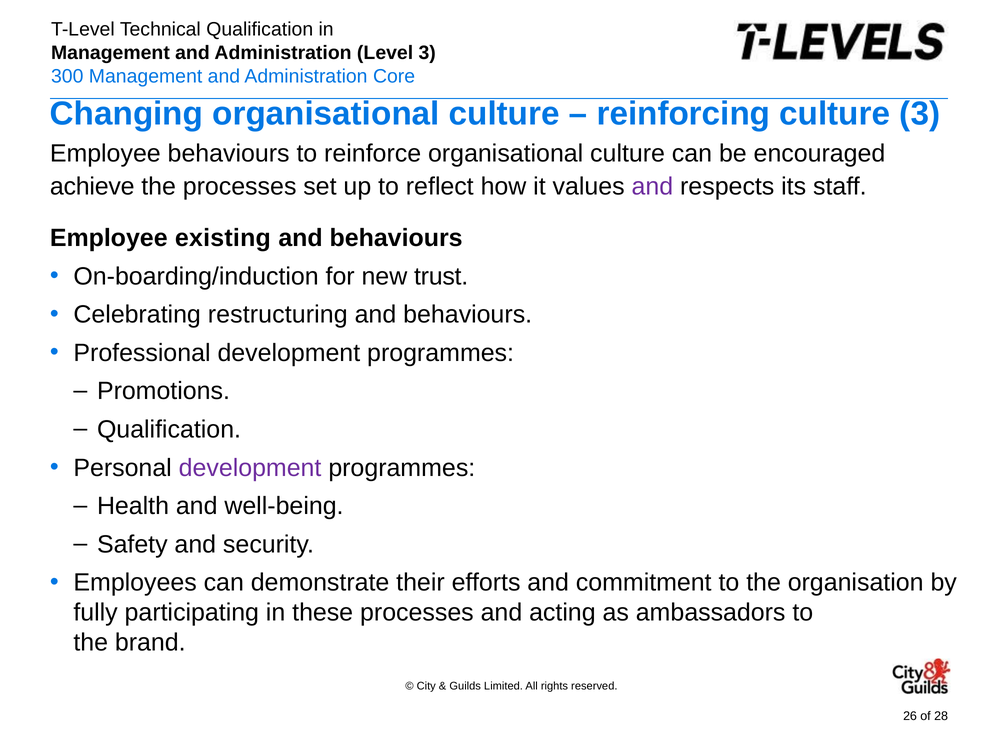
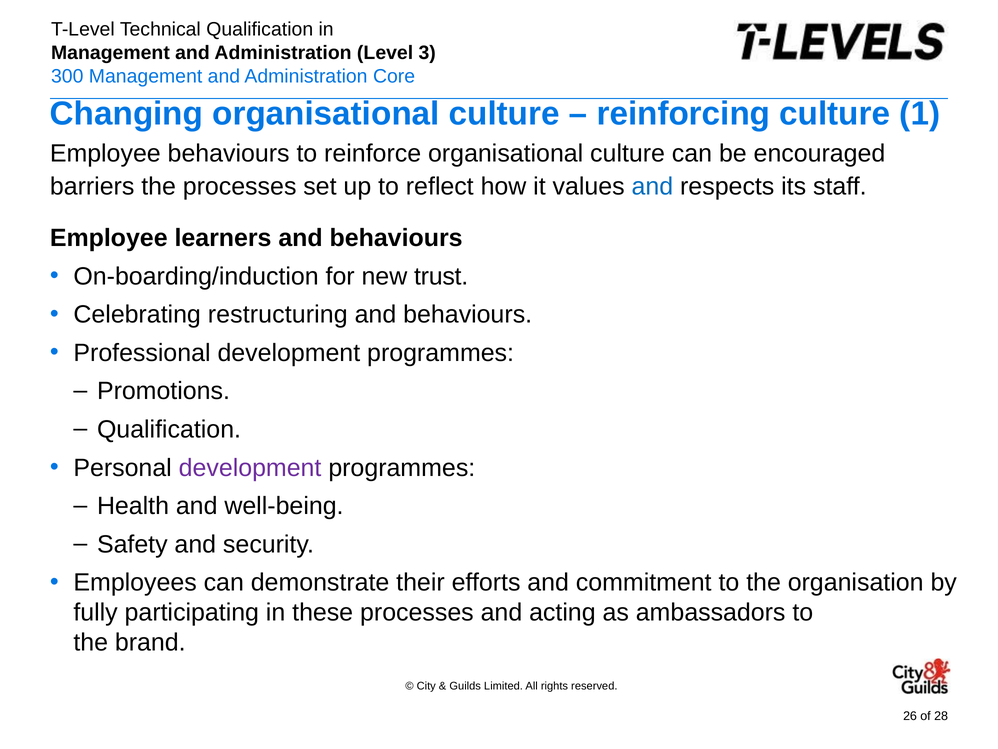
culture 3: 3 -> 1
achieve: achieve -> barriers
and at (652, 187) colour: purple -> blue
existing: existing -> learners
